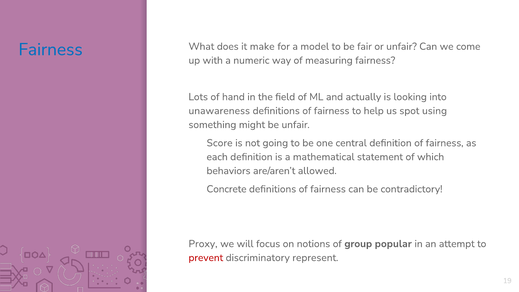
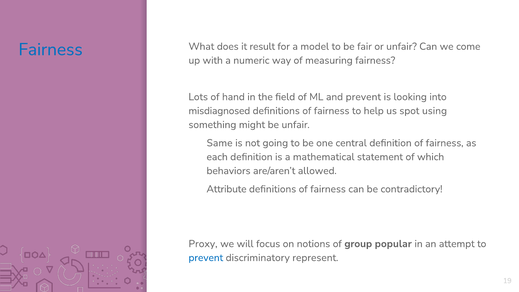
make: make -> result
and actually: actually -> prevent
unawareness: unawareness -> misdiagnosed
Score: Score -> Same
Concrete: Concrete -> Attribute
prevent at (206, 258) colour: red -> blue
